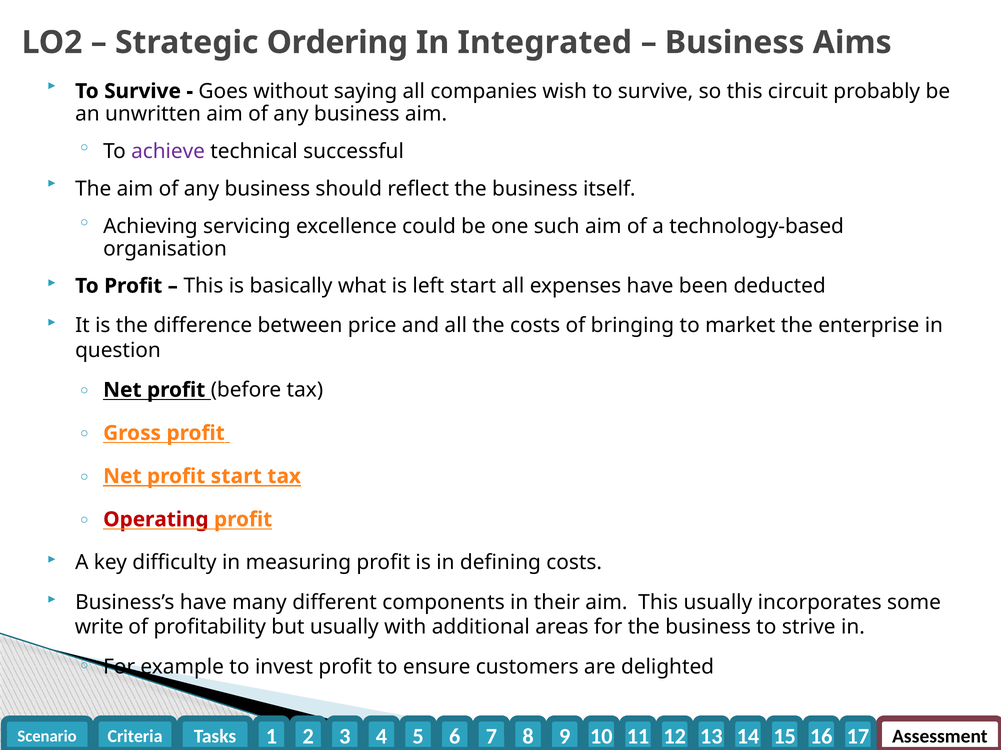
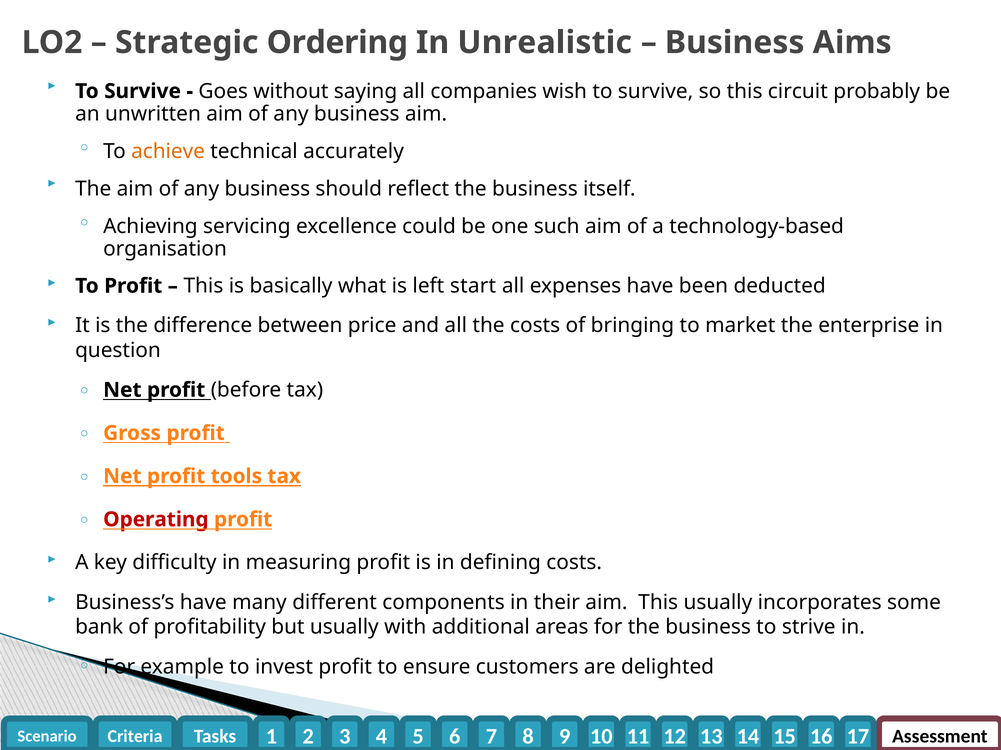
Integrated: Integrated -> Unrealistic
achieve colour: purple -> orange
successful: successful -> accurately
profit start: start -> tools
write: write -> bank
